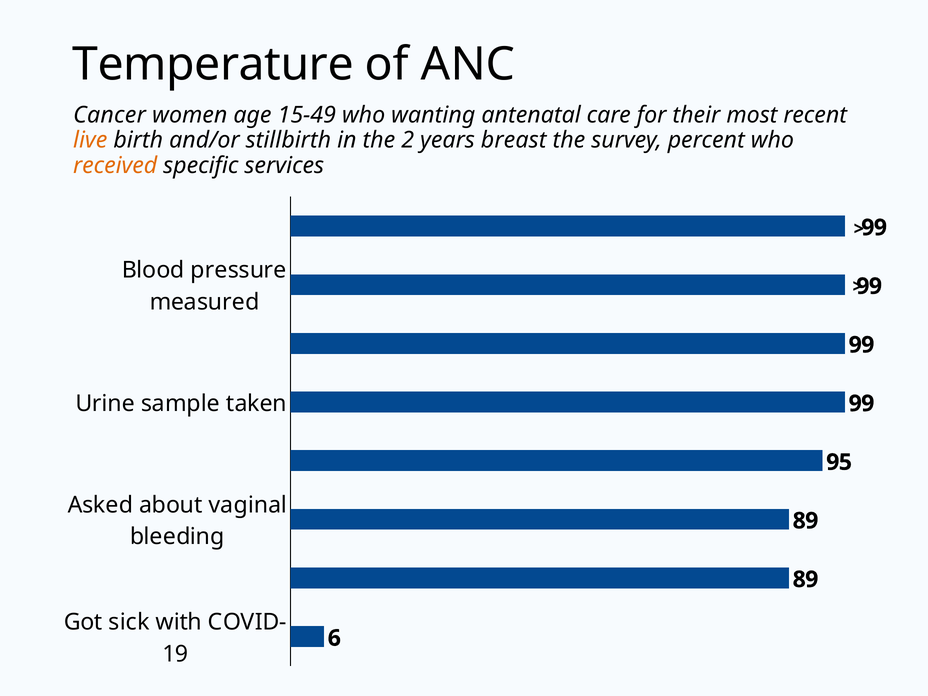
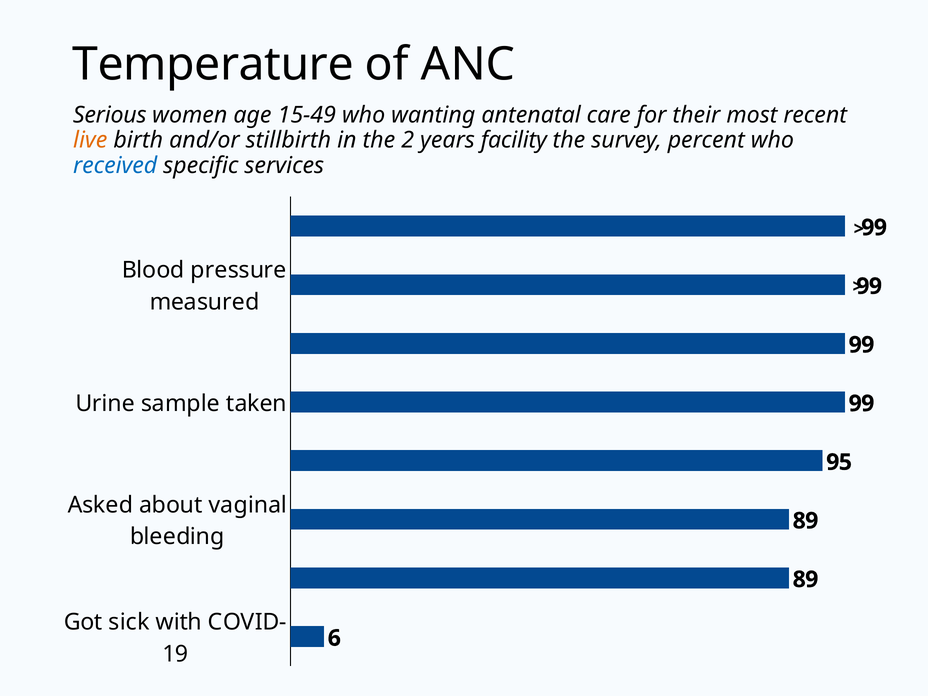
Cancer: Cancer -> Serious
breast: breast -> facility
received colour: orange -> blue
